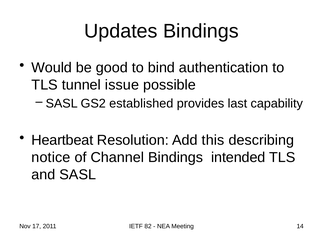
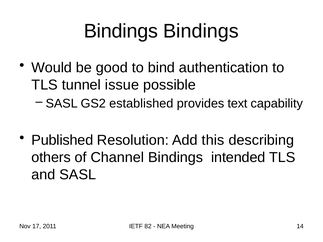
Updates at (121, 31): Updates -> Bindings
last: last -> text
Heartbeat: Heartbeat -> Published
notice: notice -> others
